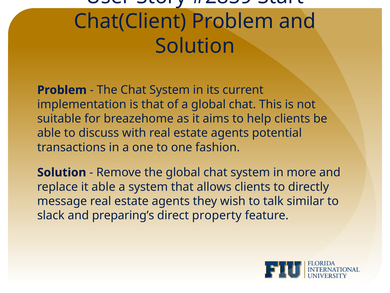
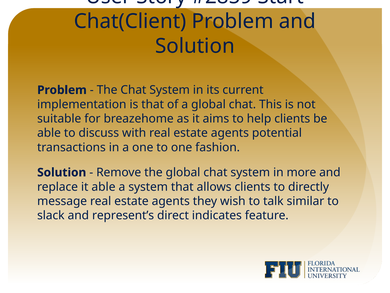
preparing’s: preparing’s -> represent’s
property: property -> indicates
